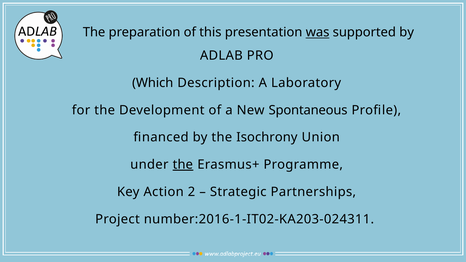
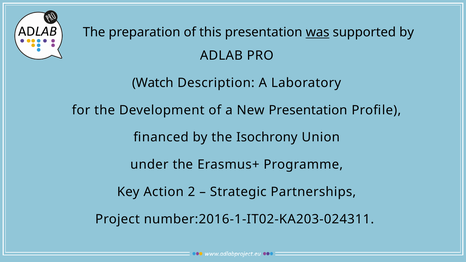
Which: Which -> Watch
New Spontaneous: Spontaneous -> Presentation
the at (183, 165) underline: present -> none
